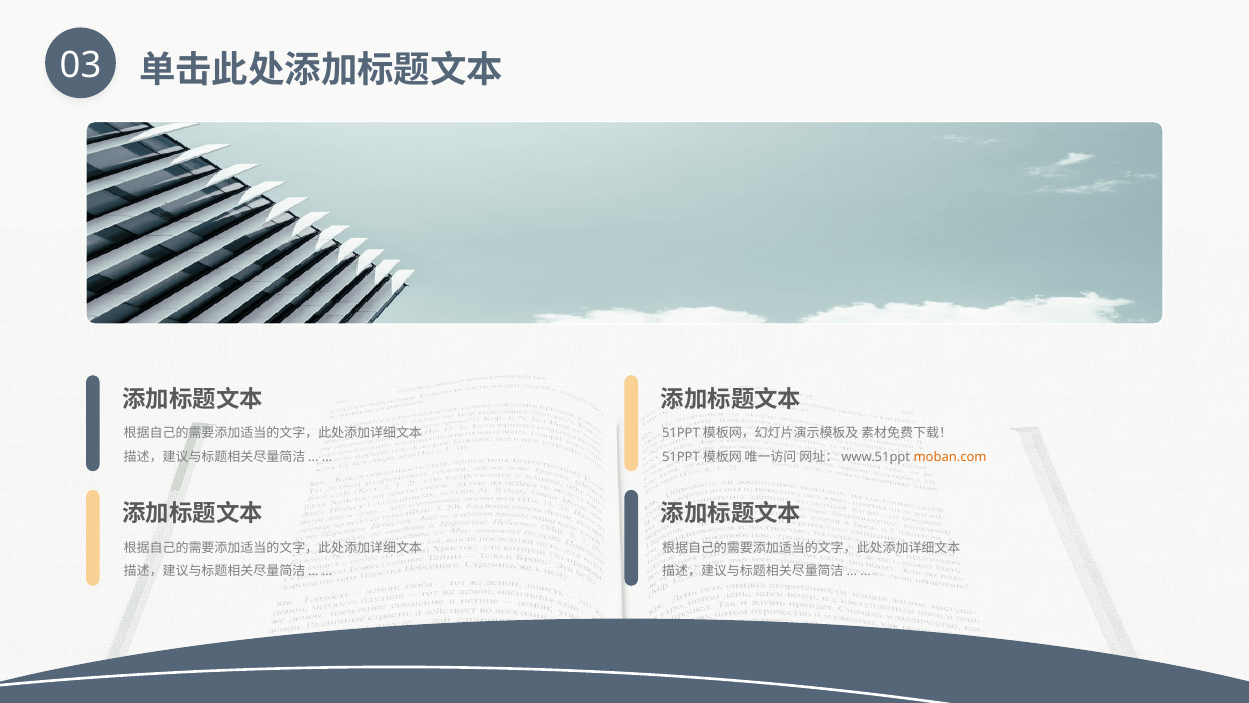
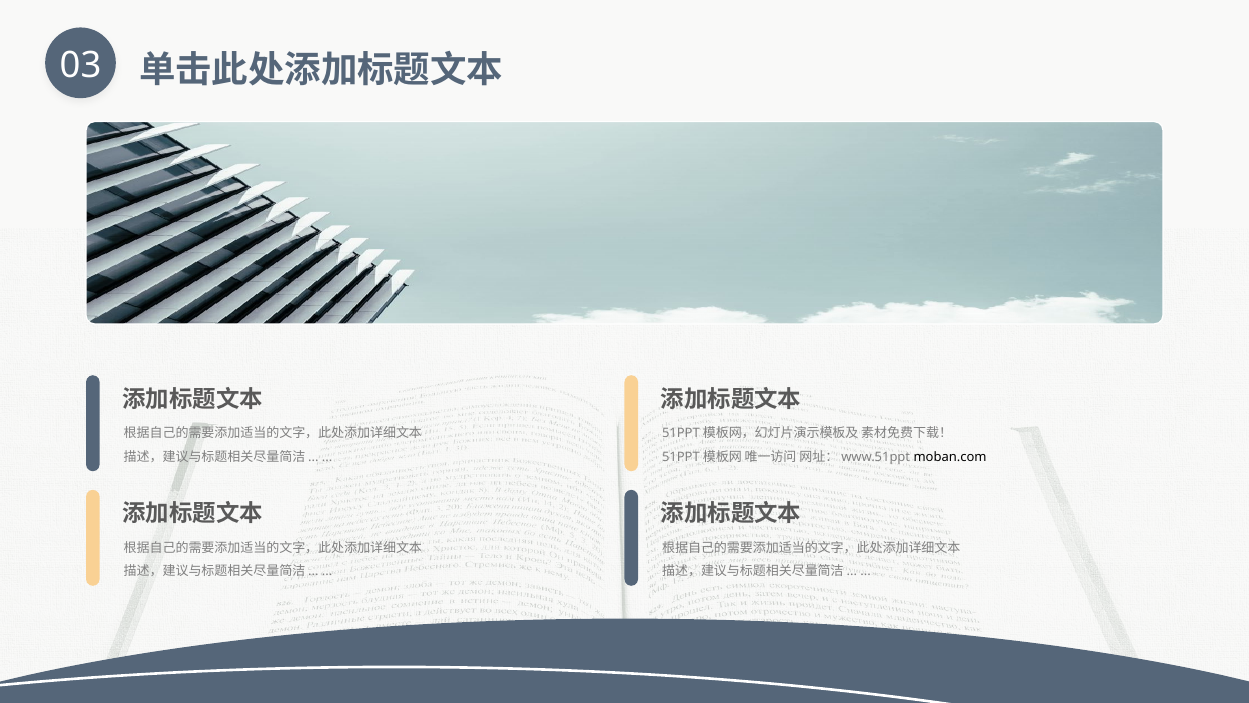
moban.com colour: orange -> black
